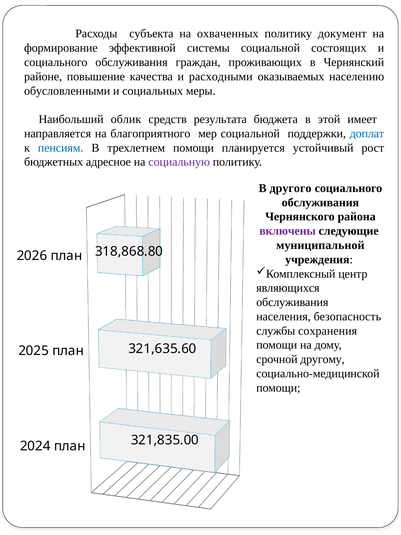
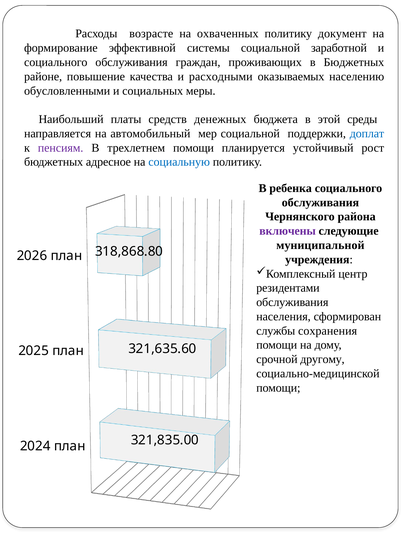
субъекта: субъекта -> возрасте
состоящих: состоящих -> заработной
в Чернянский: Чернянский -> Бюджетных
облик: облик -> платы
результата: результата -> денежных
имеет: имеет -> среды
благоприятного: благоприятного -> автомобильный
пенсиям colour: blue -> purple
социальную colour: purple -> blue
другого: другого -> ребенка
являющихся: являющихся -> резидентами
безопасность: безопасность -> сформирован
